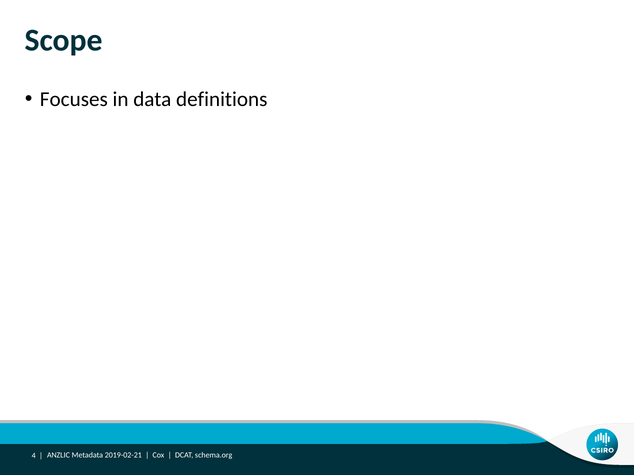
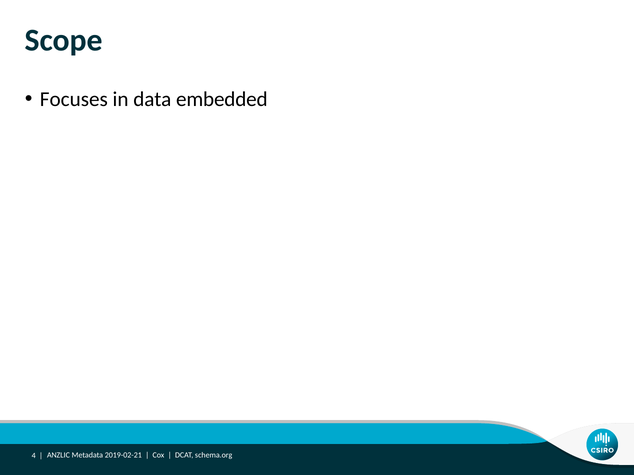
definitions: definitions -> embedded
